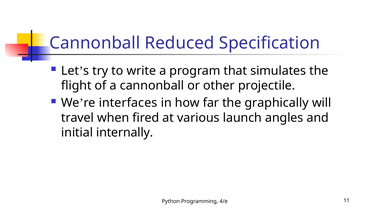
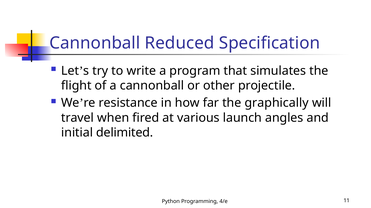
interfaces: interfaces -> resistance
internally: internally -> delimited
